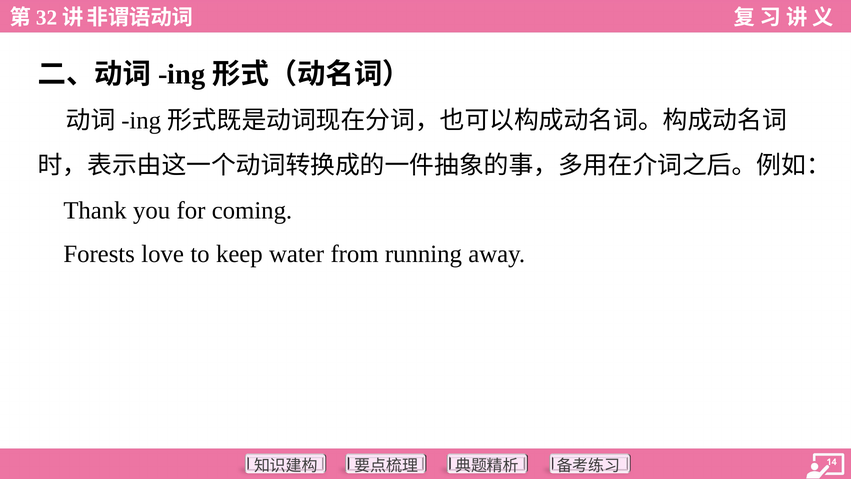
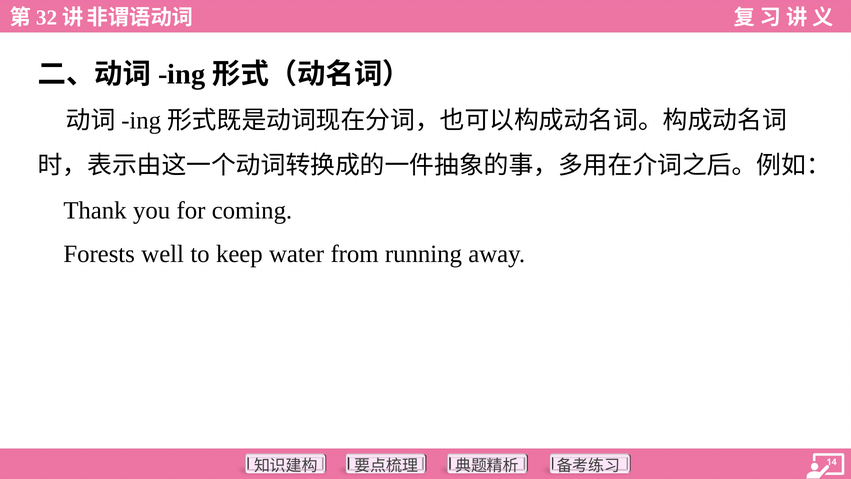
love: love -> well
